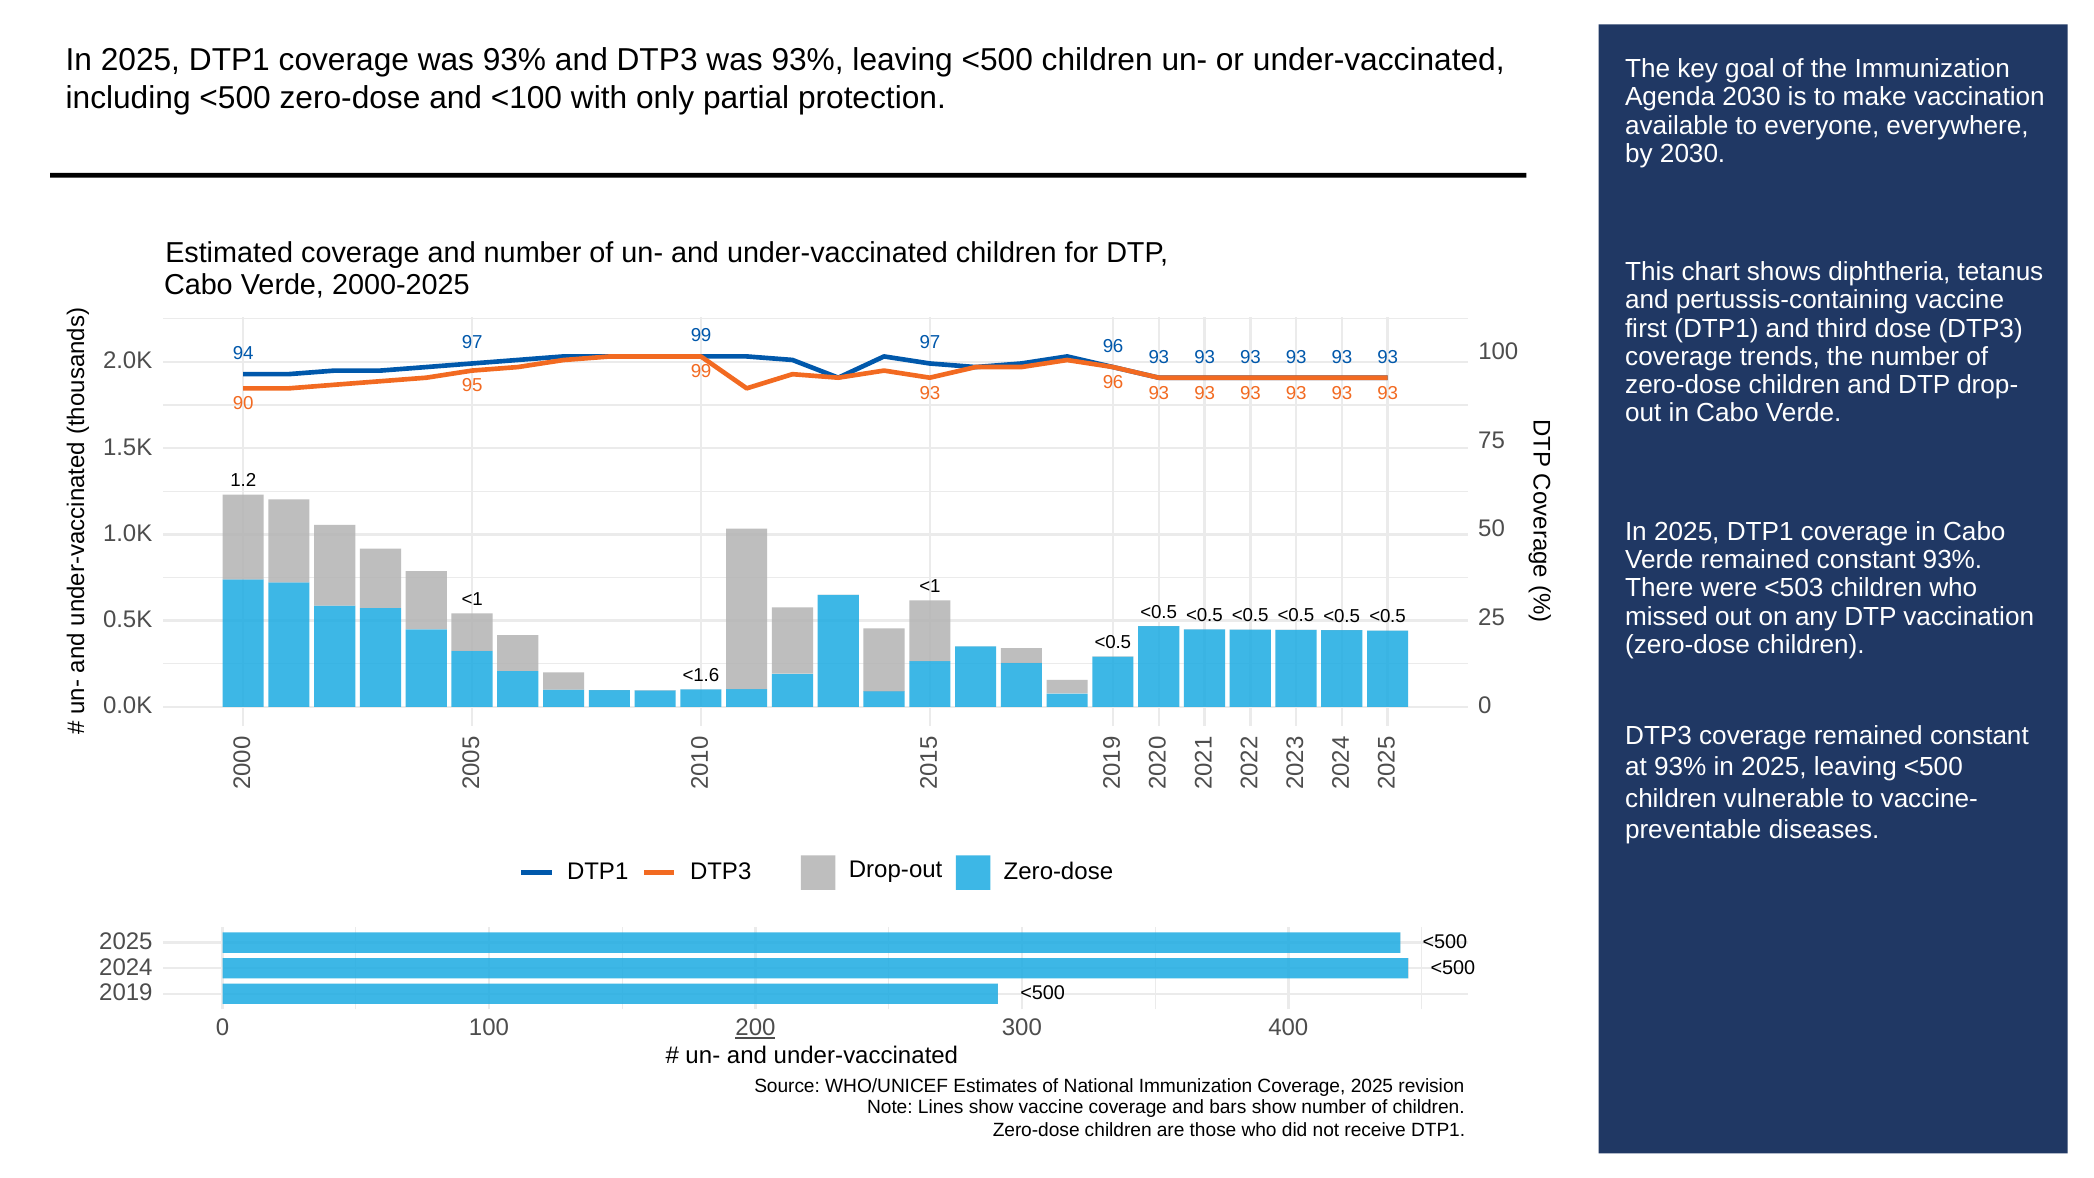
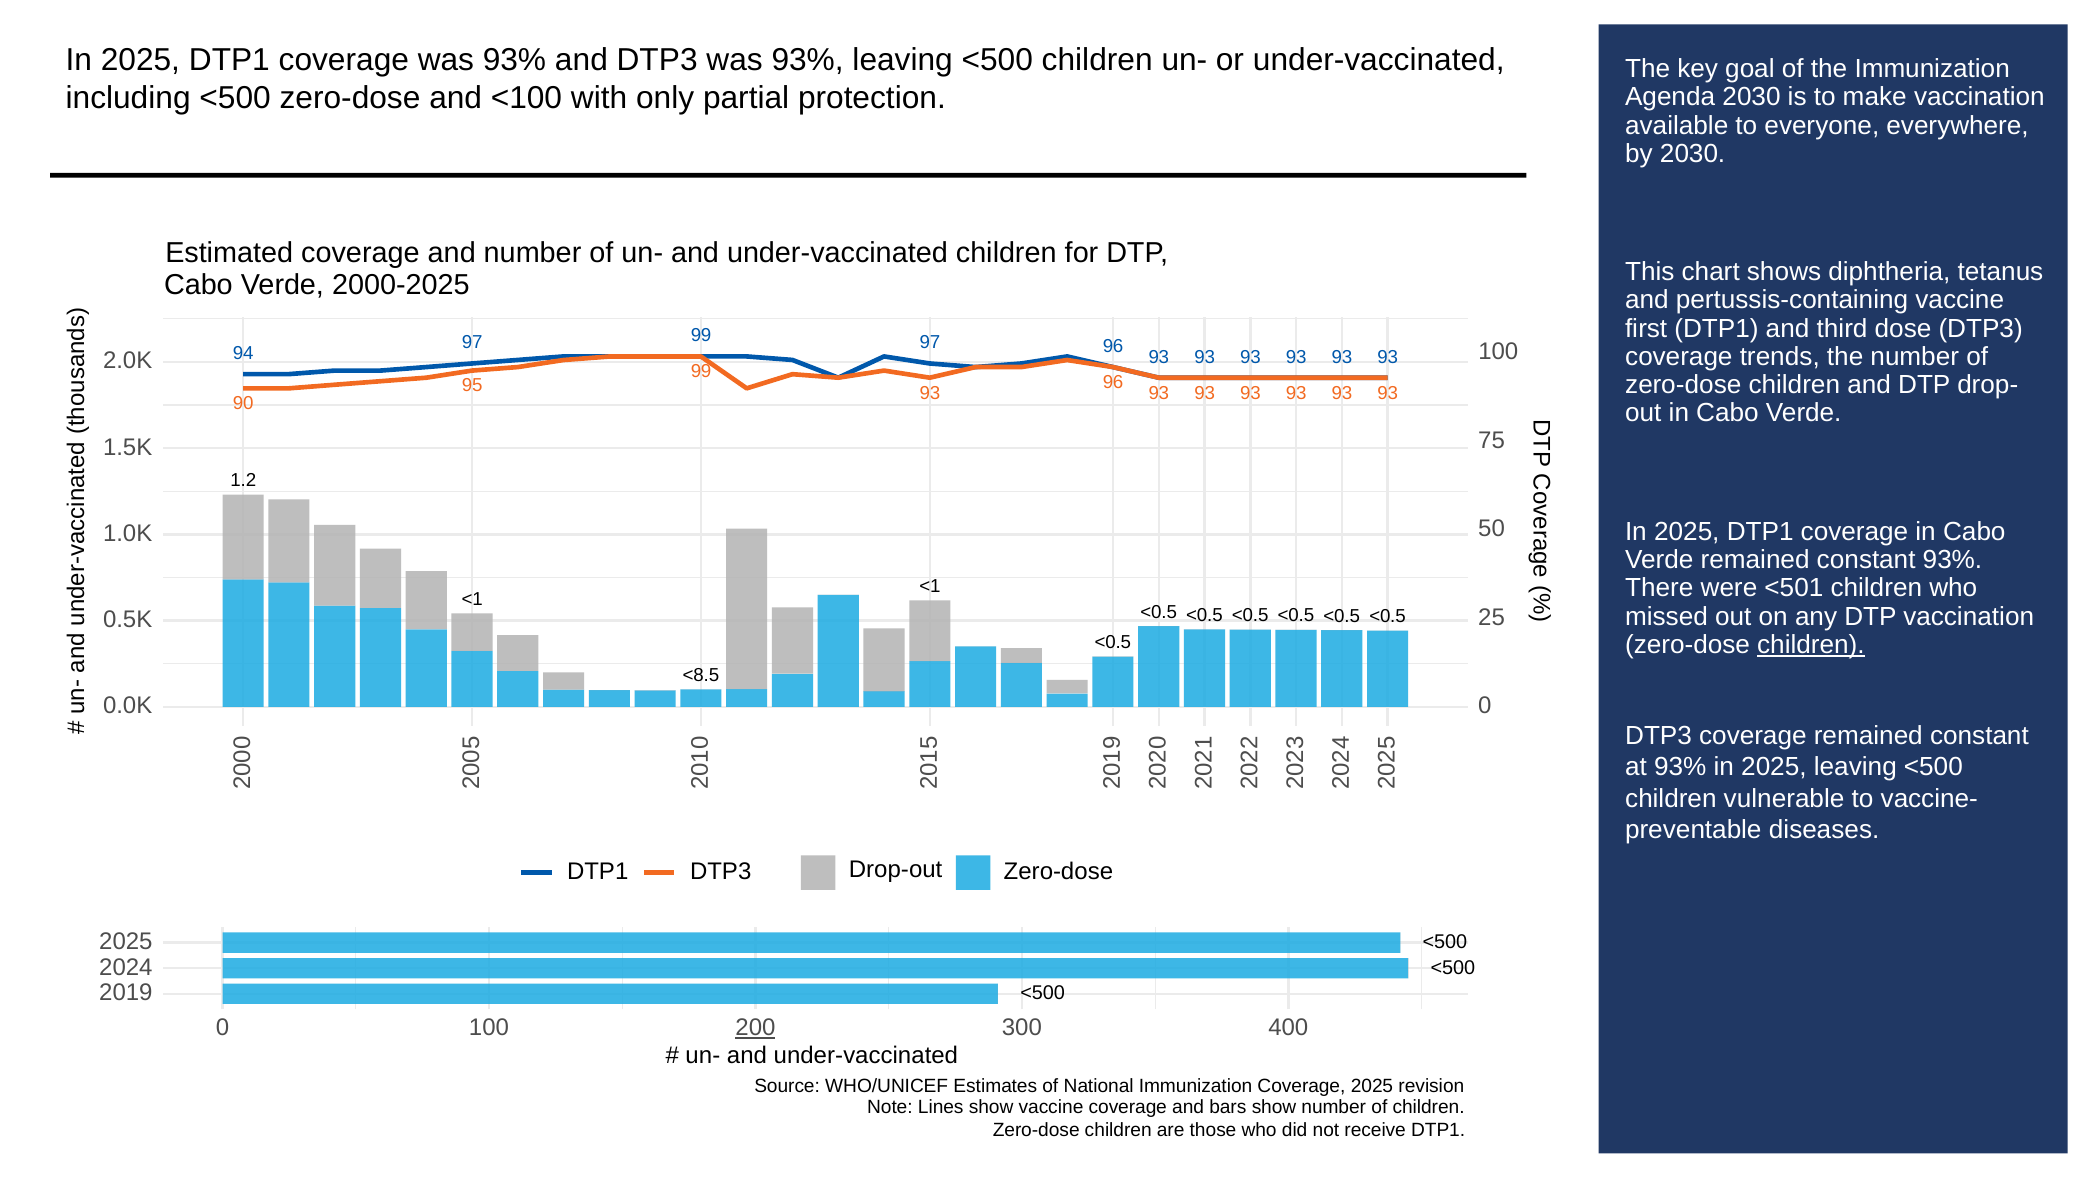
<503: <503 -> <501
children at (1811, 645) underline: none -> present
<1.6: <1.6 -> <8.5
